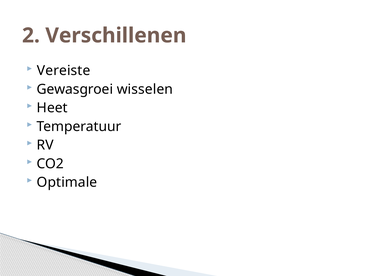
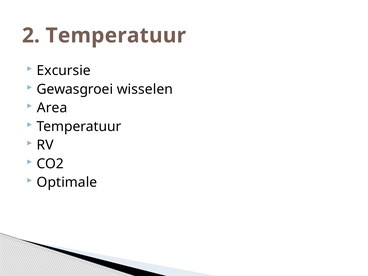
2 Verschillenen: Verschillenen -> Temperatuur
Vereiste: Vereiste -> Excursie
Heet: Heet -> Area
